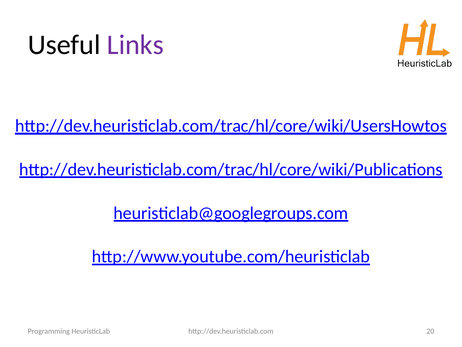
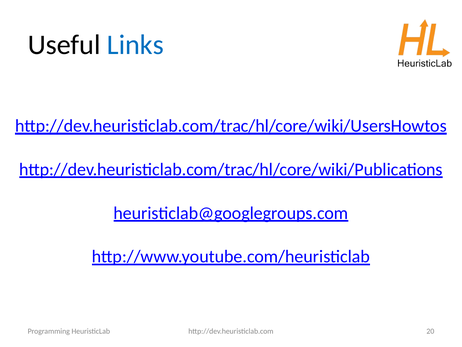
Links colour: purple -> blue
